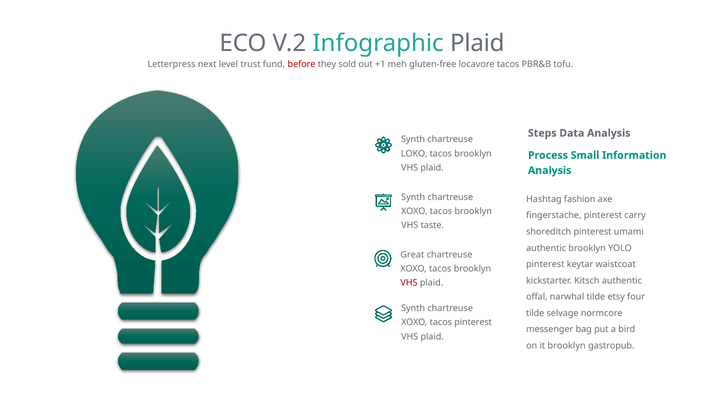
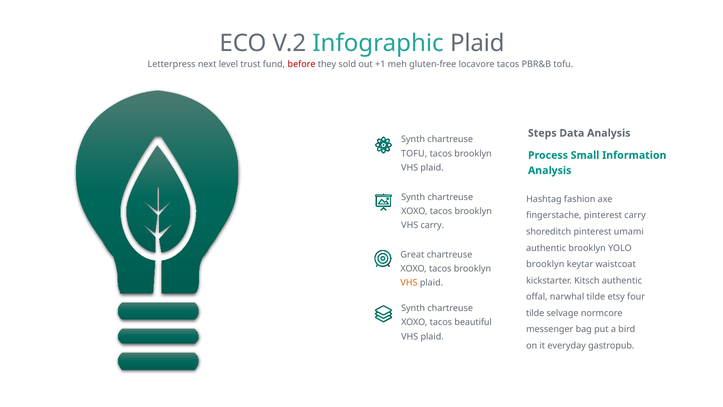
LOKO at (414, 153): LOKO -> TOFU
VHS taste: taste -> carry
pinterest at (545, 264): pinterest -> brooklyn
VHS at (409, 283) colour: red -> orange
tacos pinterest: pinterest -> beautiful
it brooklyn: brooklyn -> everyday
